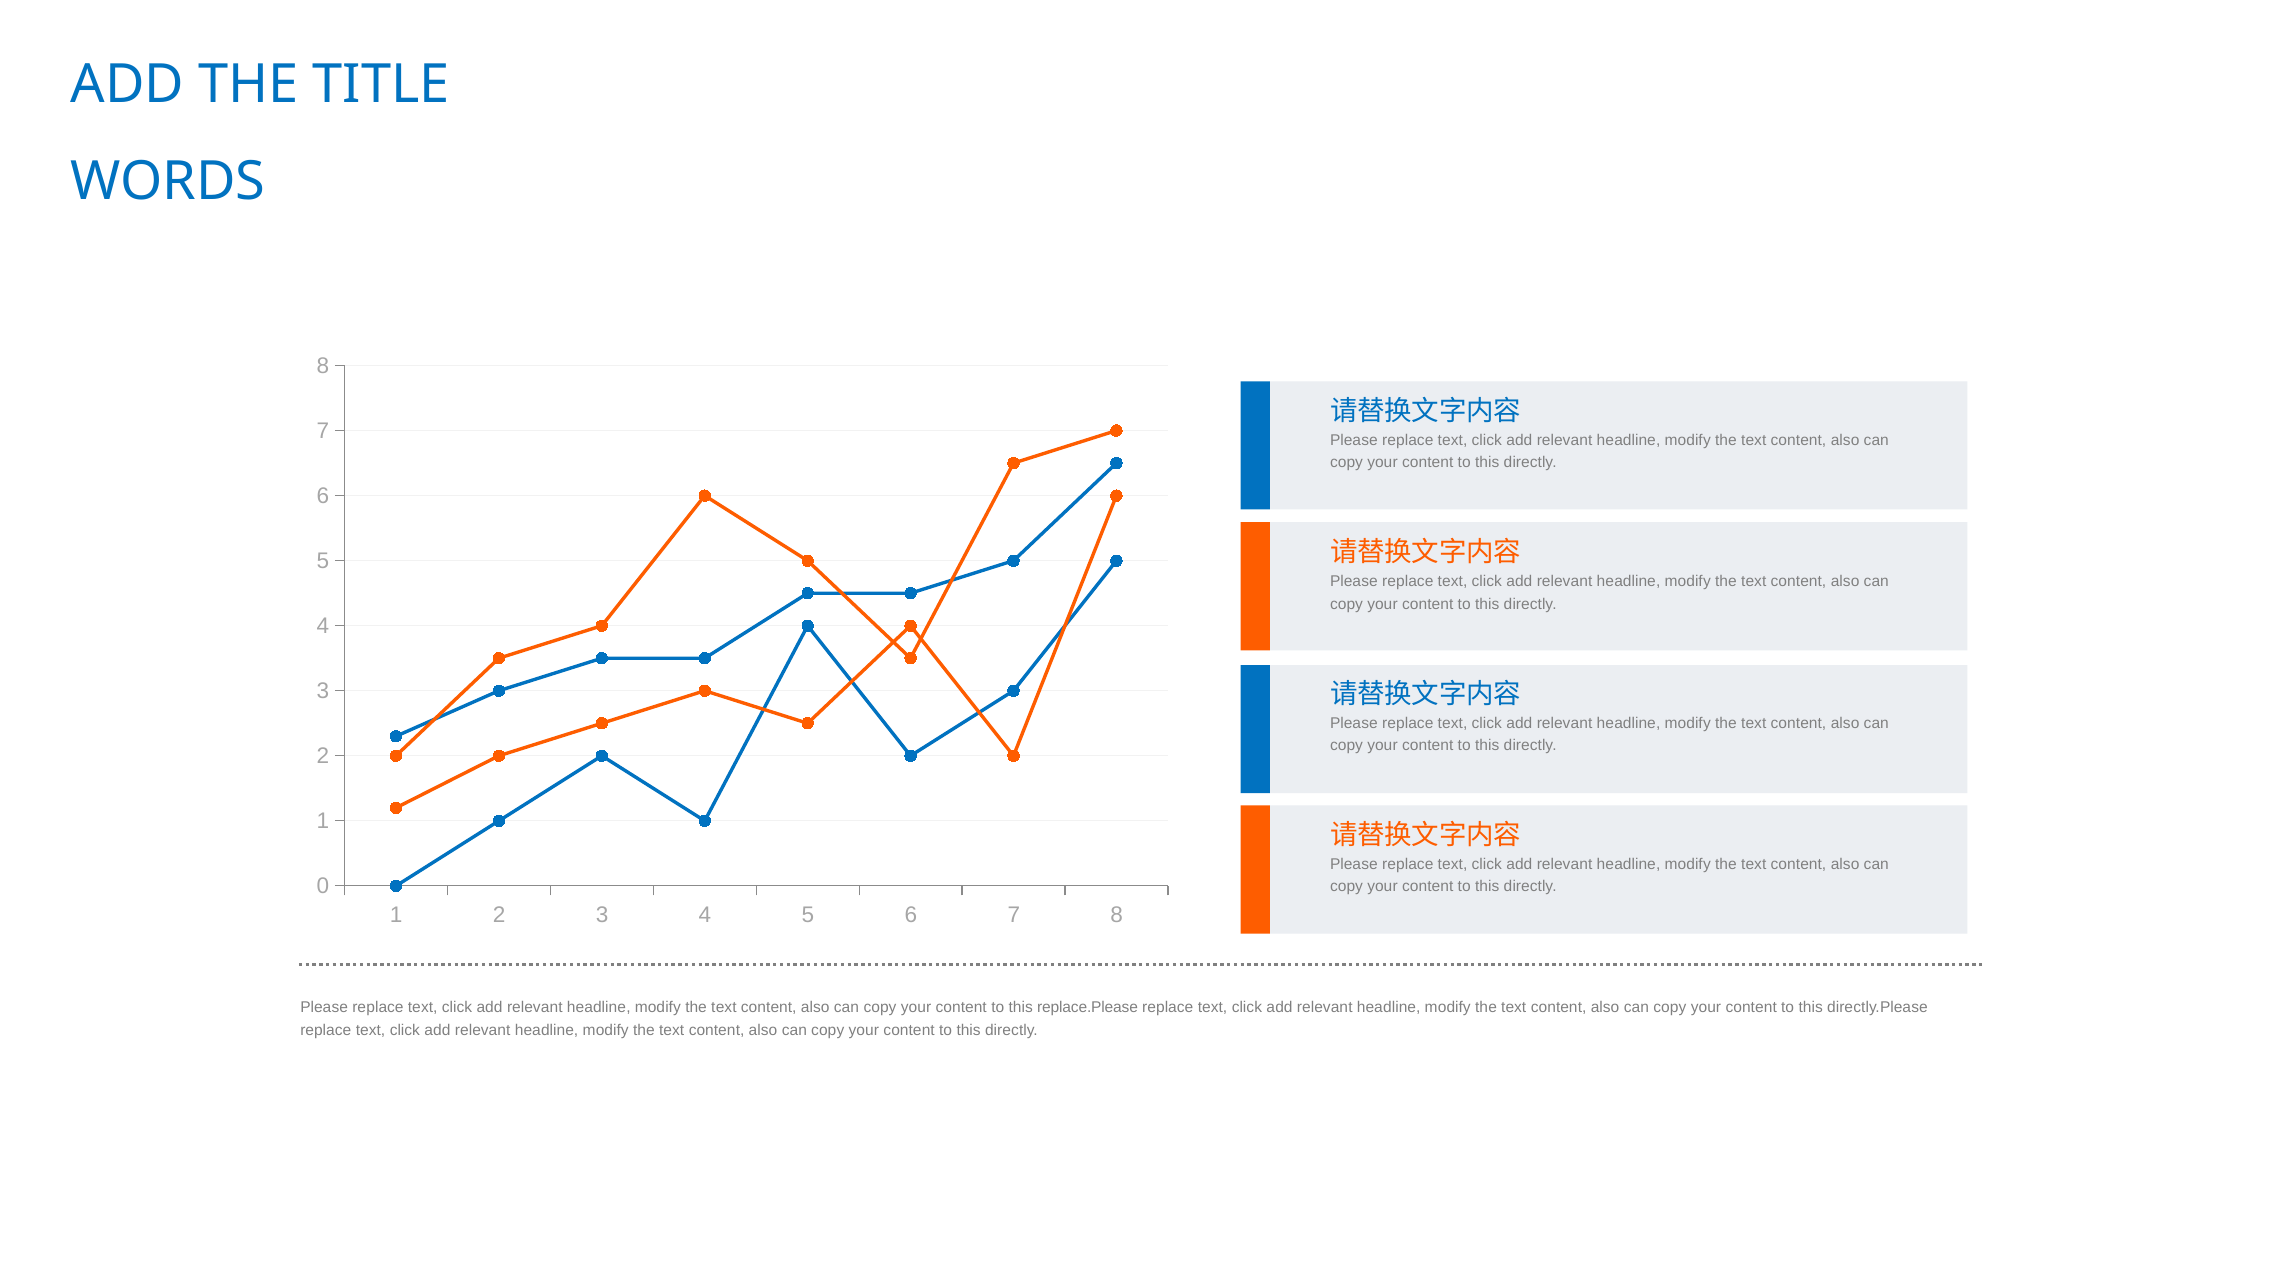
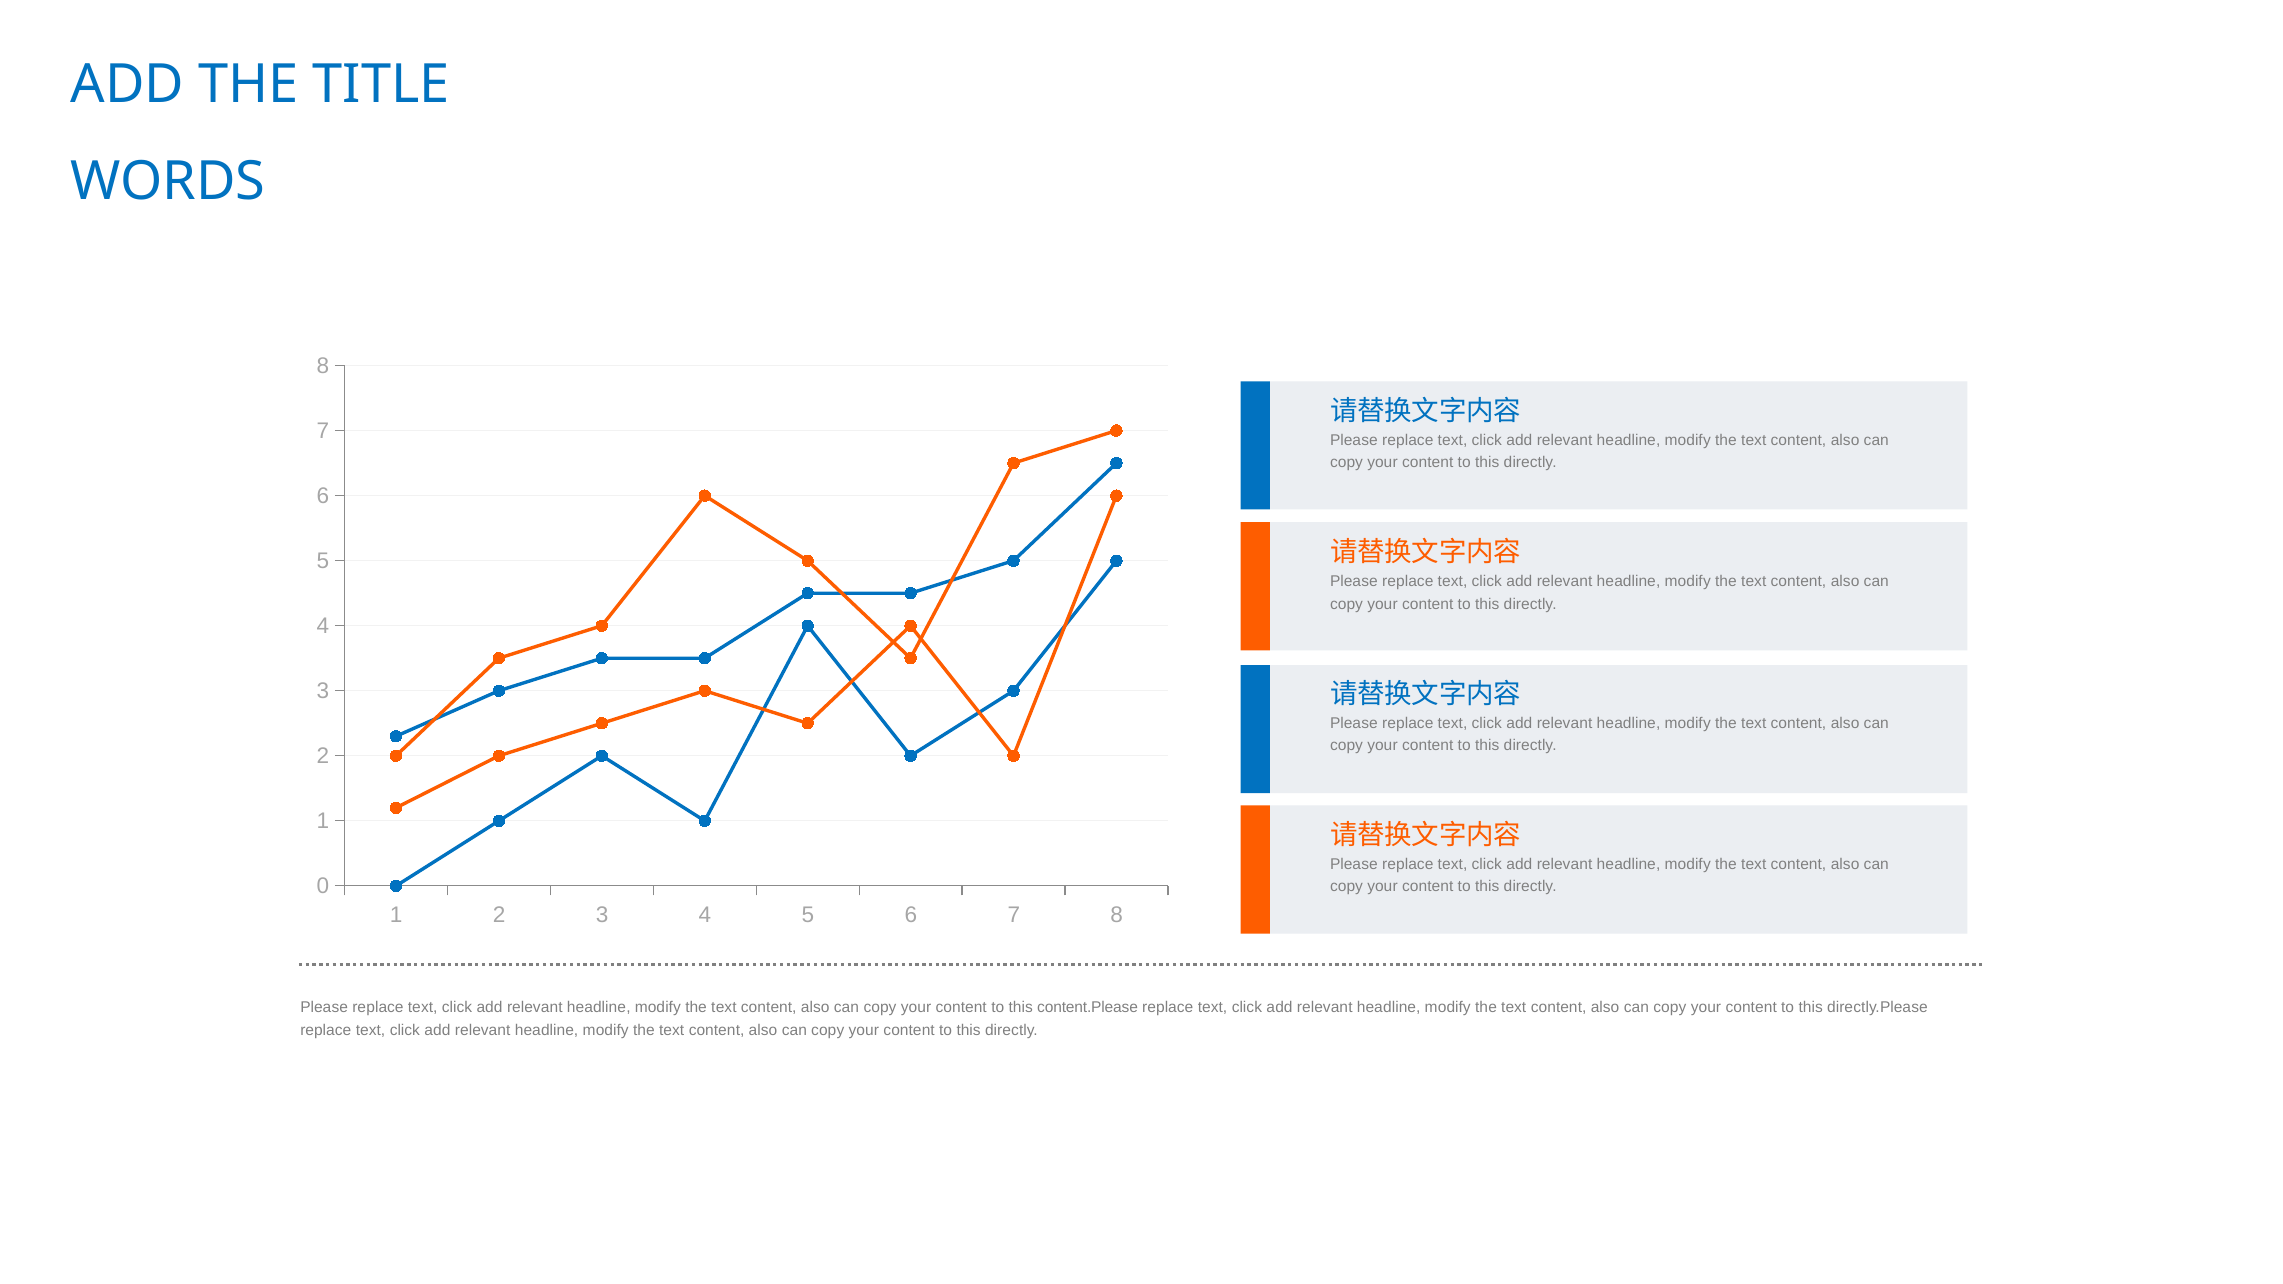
replace.Please: replace.Please -> content.Please
